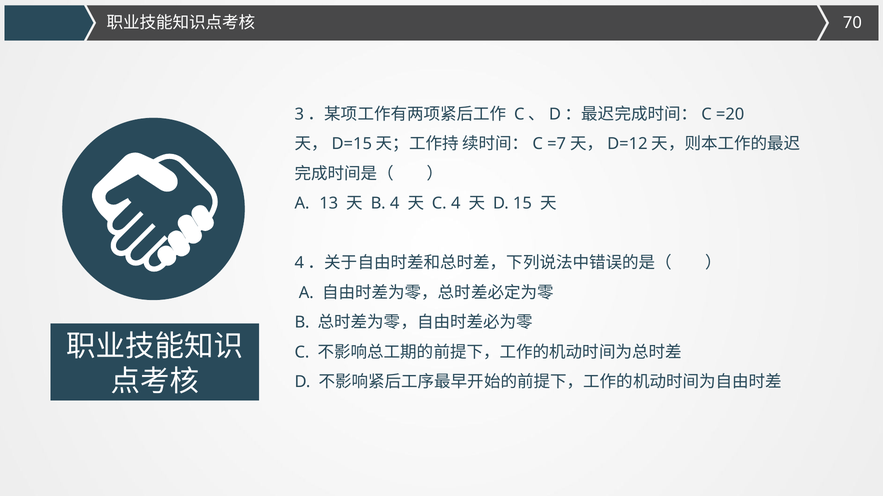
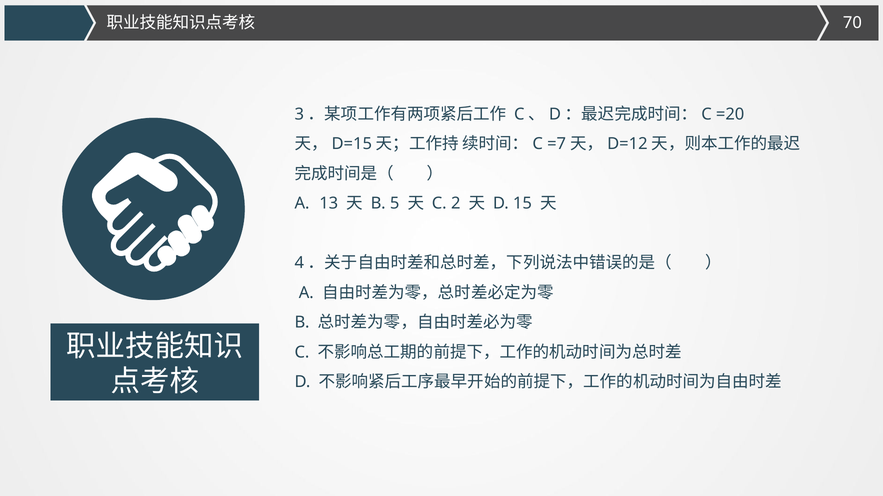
B 4: 4 -> 5
C 4: 4 -> 2
